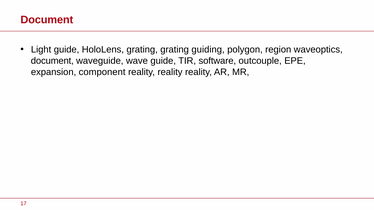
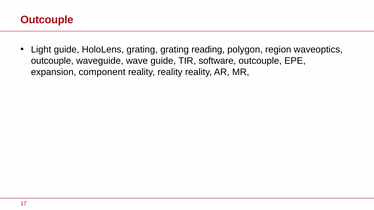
Document at (47, 20): Document -> Outcouple
guiding: guiding -> reading
document at (52, 61): document -> outcouple
